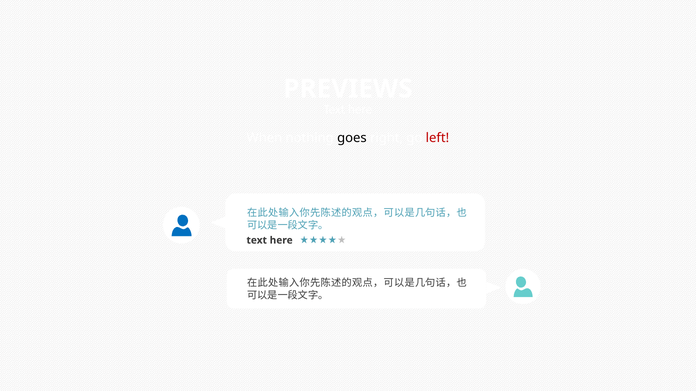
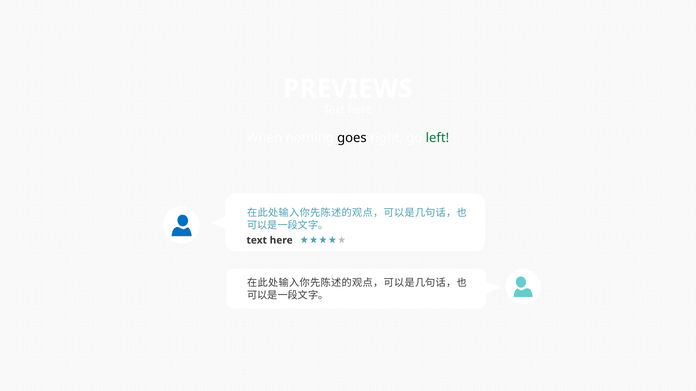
left colour: red -> green
